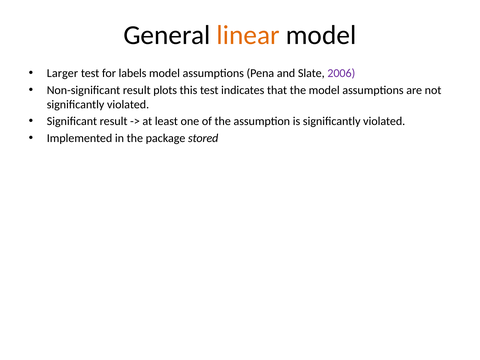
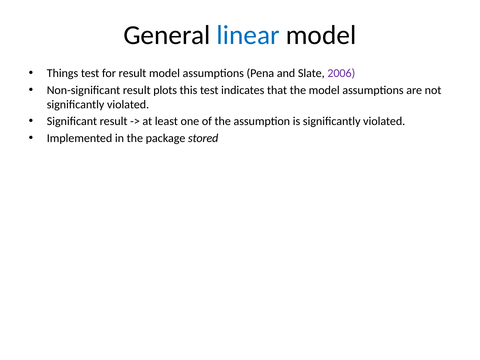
linear colour: orange -> blue
Larger: Larger -> Things
for labels: labels -> result
